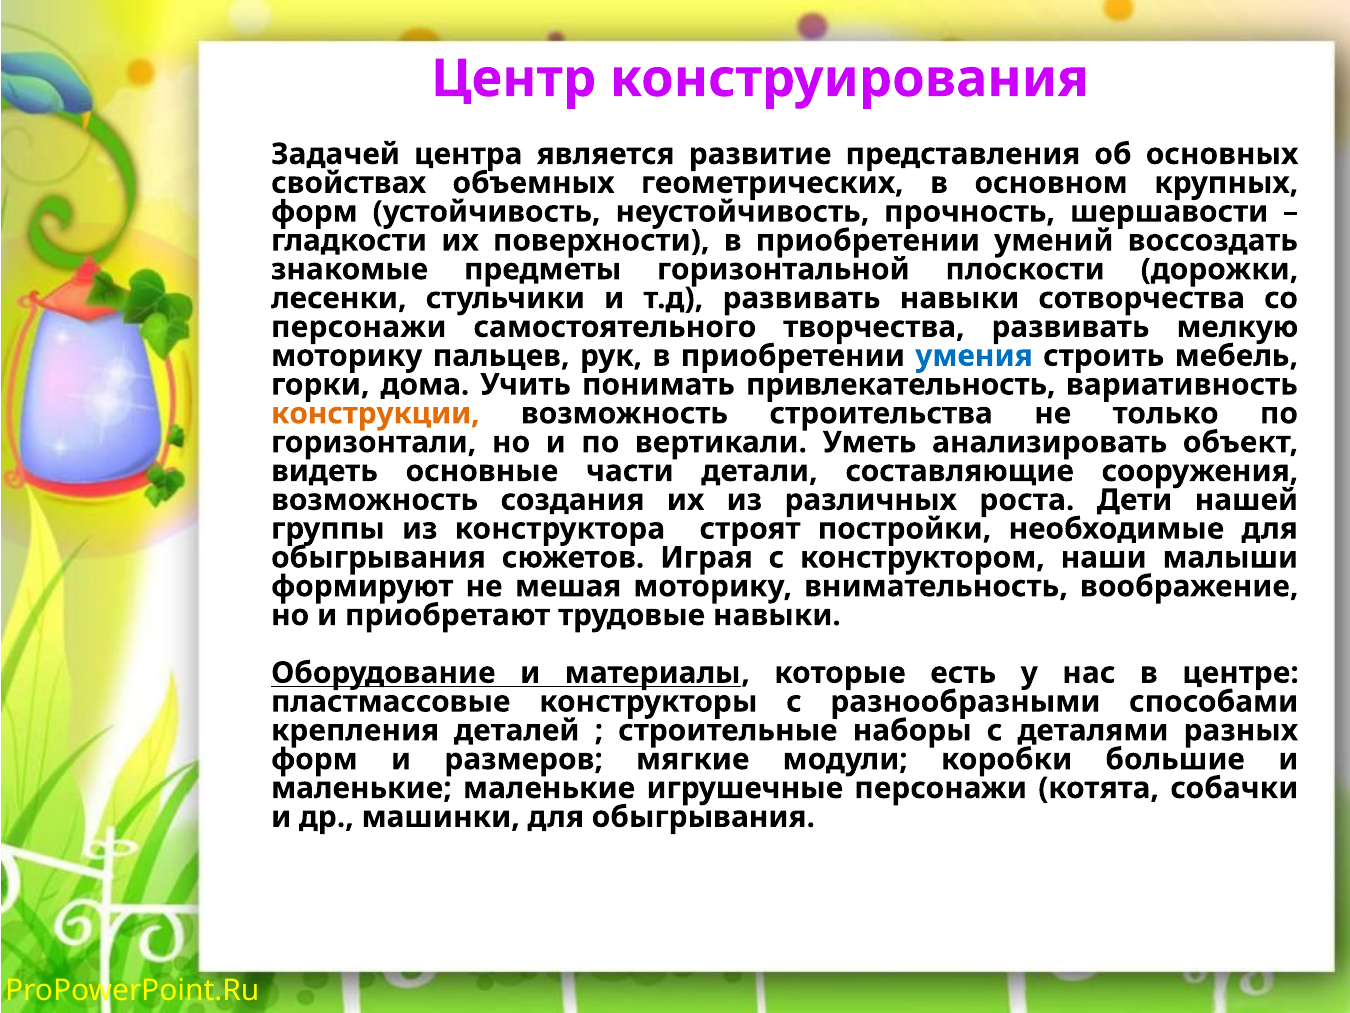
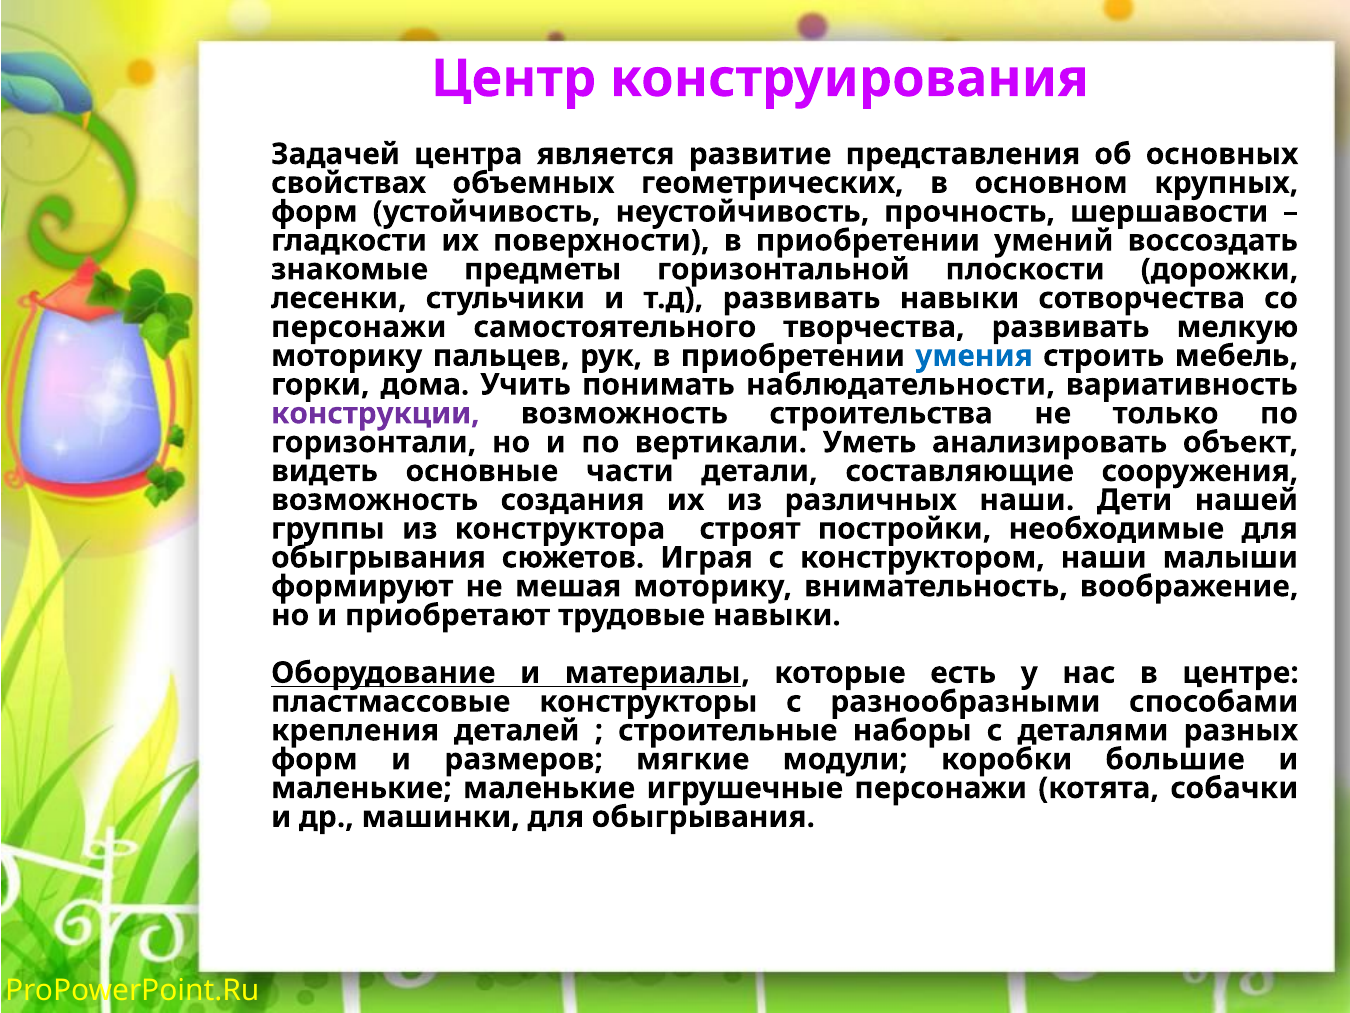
привлекательность: привлекательность -> наблюдательности
конструкции colour: orange -> purple
различных роста: роста -> наши
